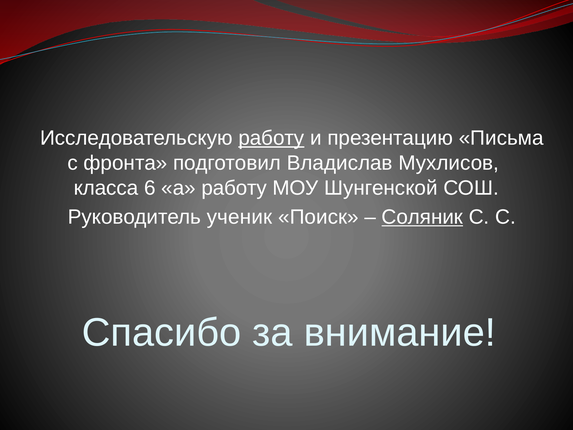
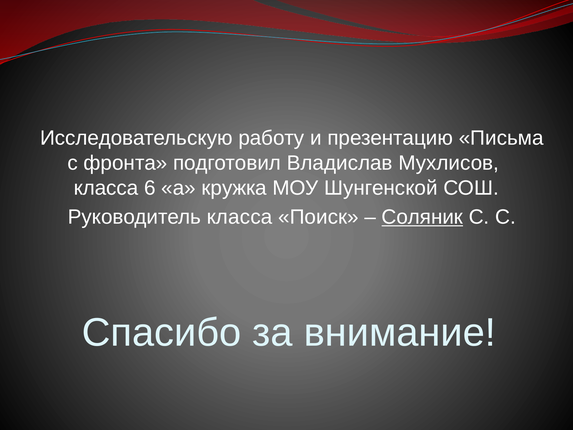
работу at (271, 138) underline: present -> none
а работу: работу -> кружка
Руководитель ученик: ученик -> класса
